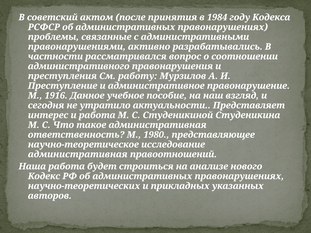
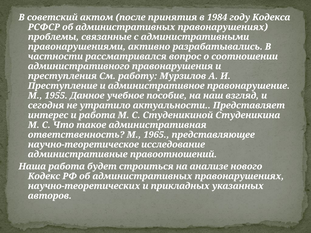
1916: 1916 -> 1955
1980: 1980 -> 1965
административная at (78, 154): административная -> административные
